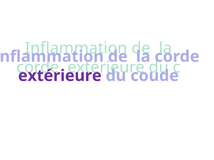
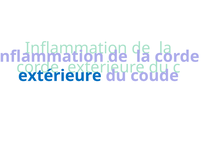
extérieure at (60, 76) colour: purple -> blue
